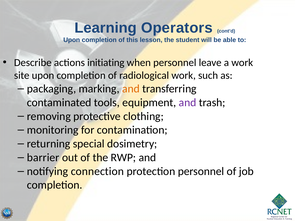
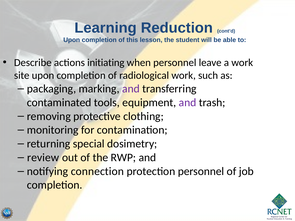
Operators: Operators -> Reduction
and at (131, 89) colour: orange -> purple
barrier: barrier -> review
